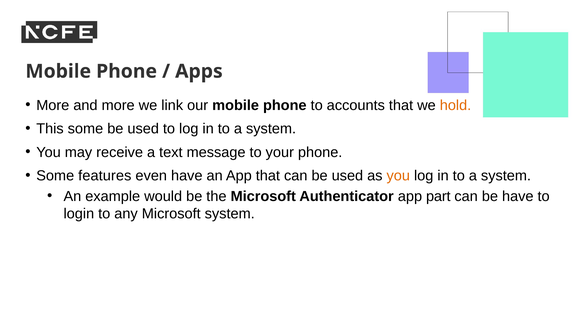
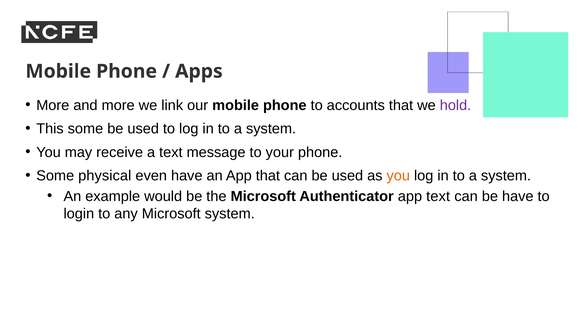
hold colour: orange -> purple
features: features -> physical
app part: part -> text
